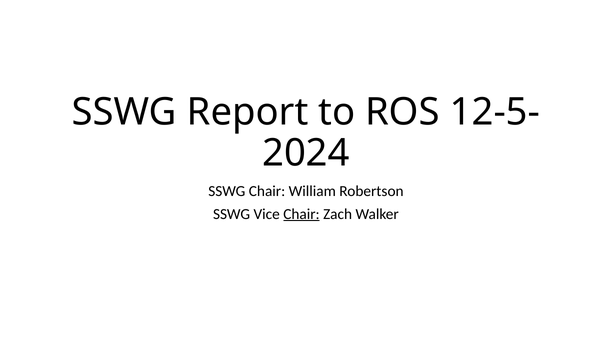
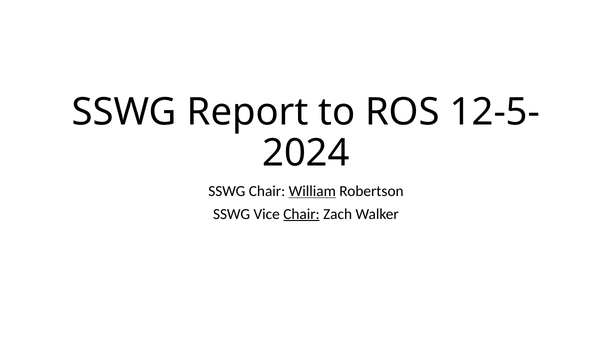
William underline: none -> present
